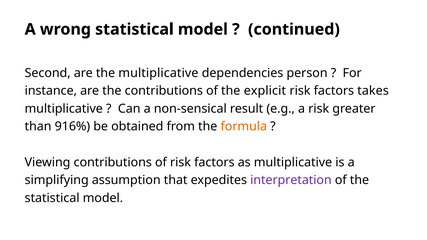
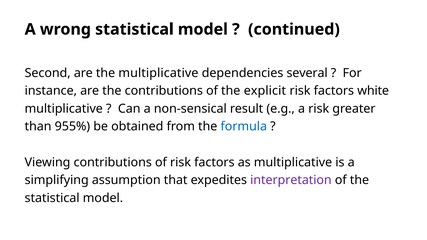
person: person -> several
takes: takes -> white
916%: 916% -> 955%
formula colour: orange -> blue
